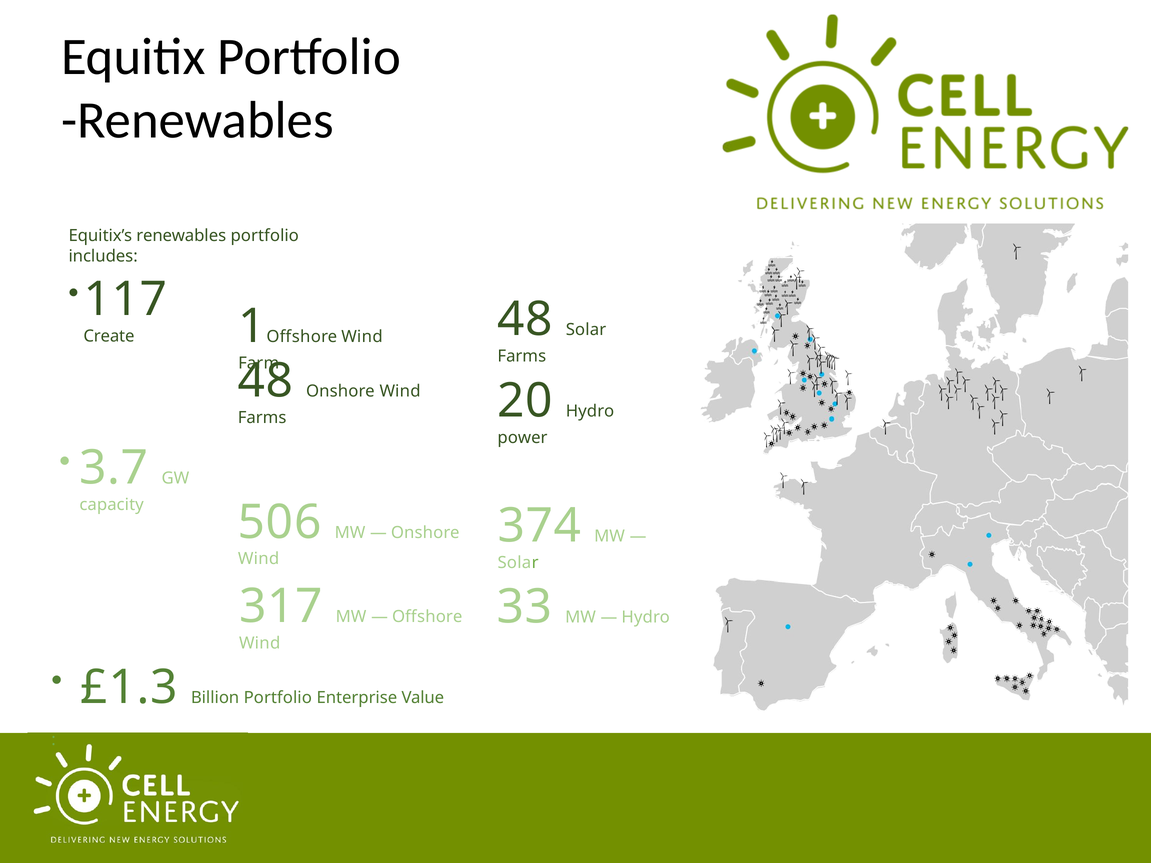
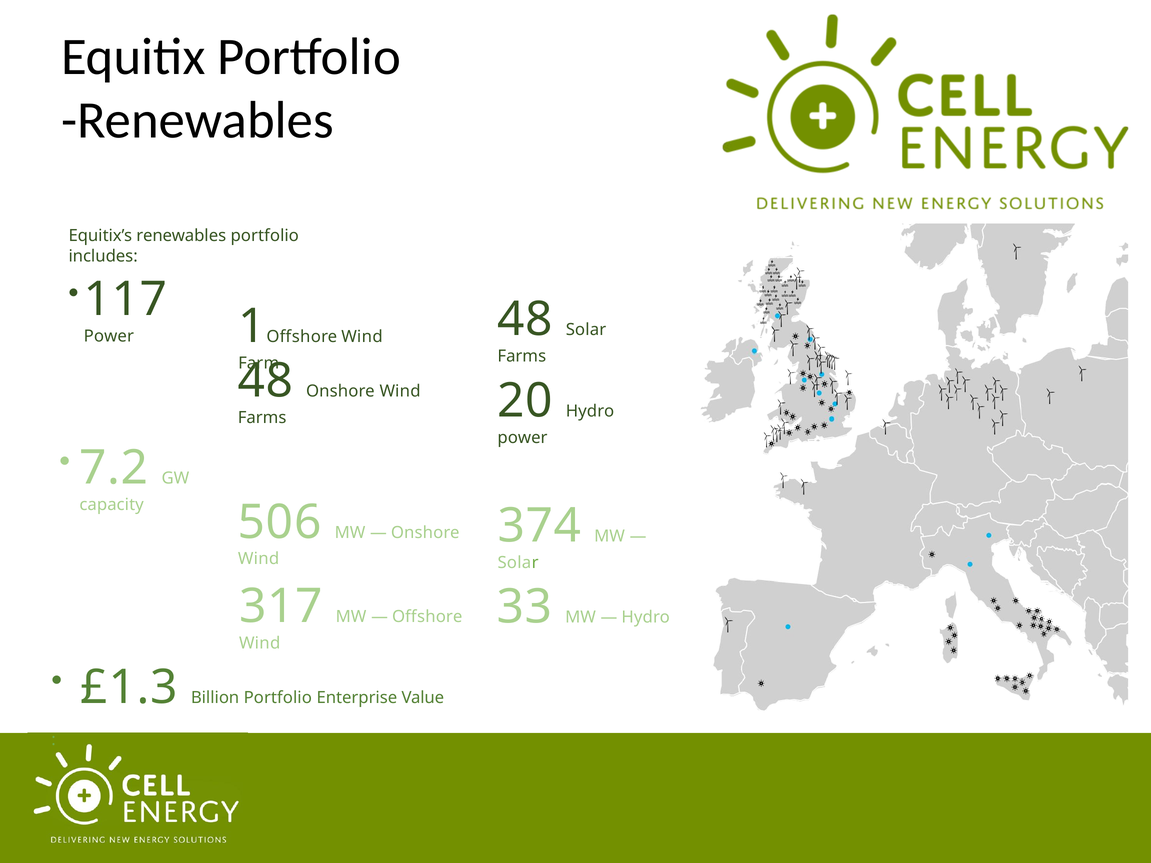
Create at (109, 336): Create -> Power
3.7: 3.7 -> 7.2
